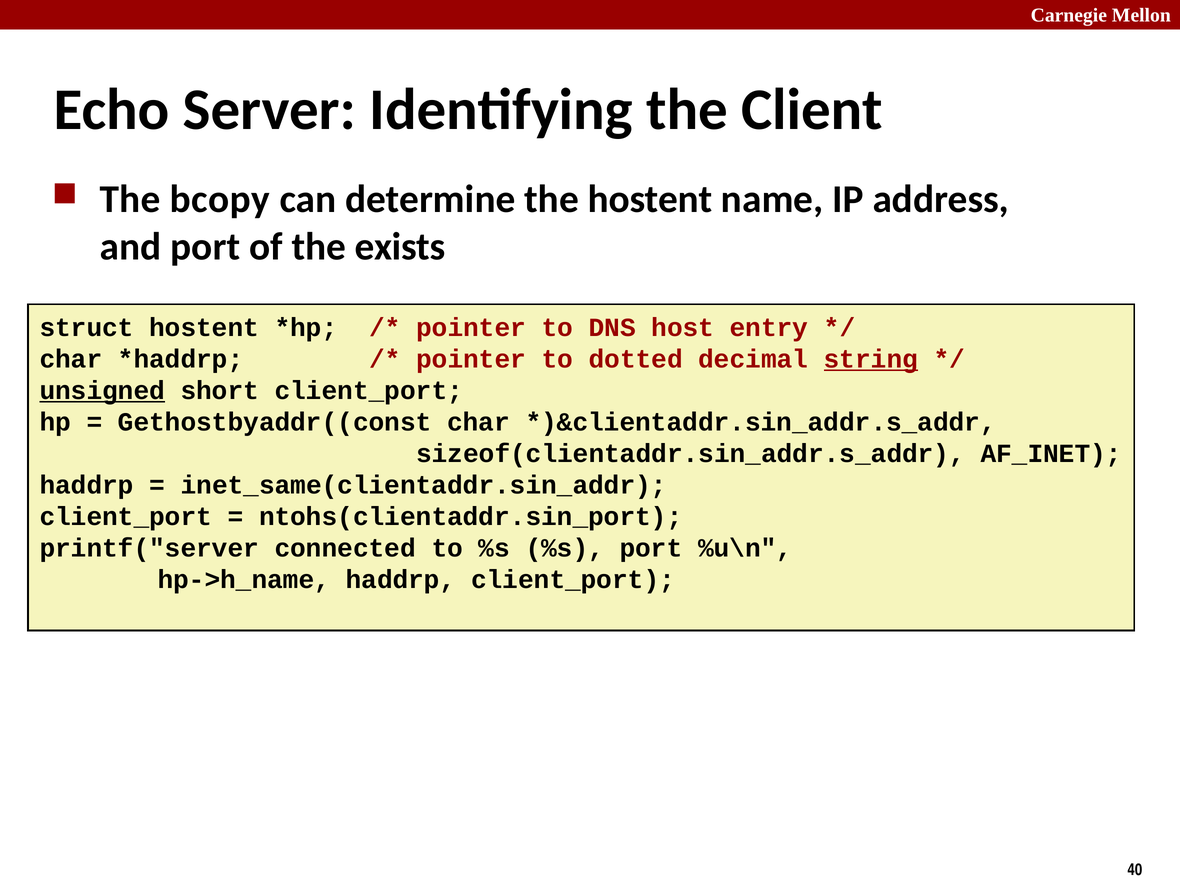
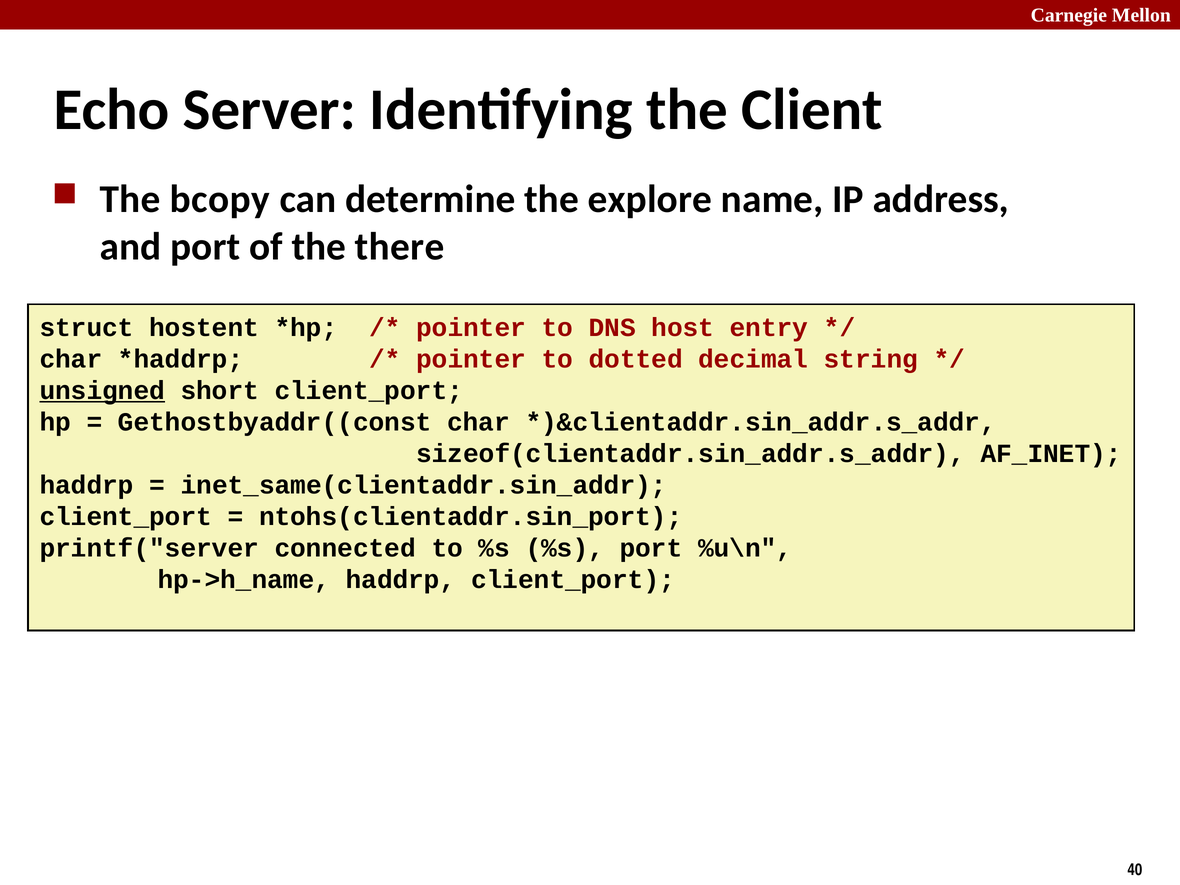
the hostent: hostent -> explore
exists: exists -> there
string underline: present -> none
